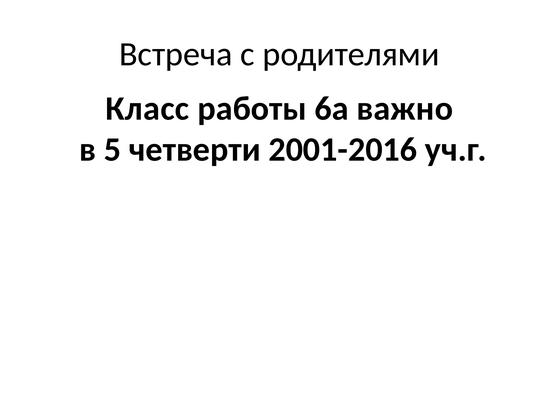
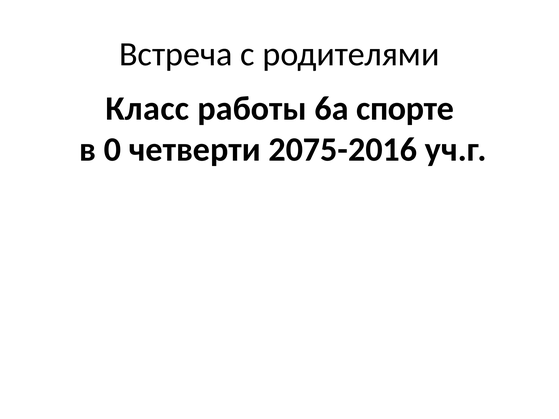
важно: важно -> спорте
5: 5 -> 0
2001-2016: 2001-2016 -> 2075-2016
